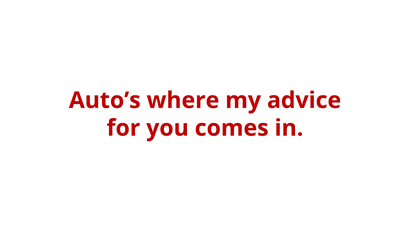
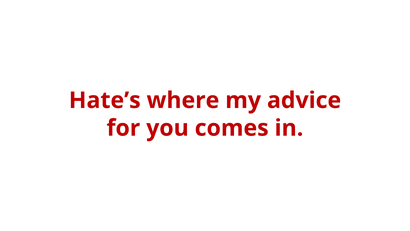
Auto’s: Auto’s -> Hate’s
